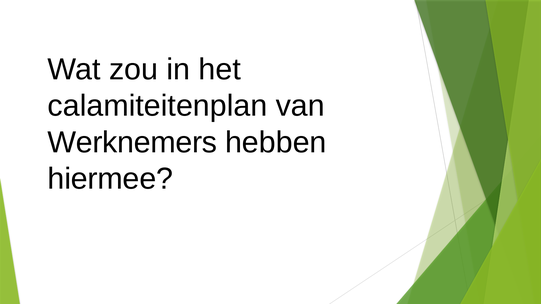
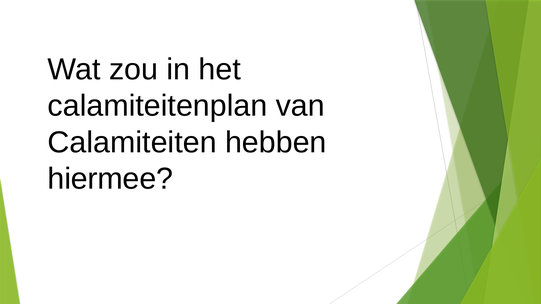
Werknemers: Werknemers -> Calamiteiten
